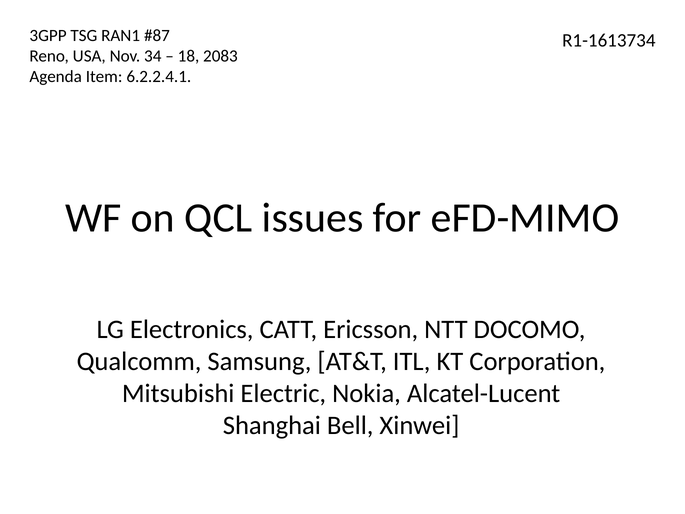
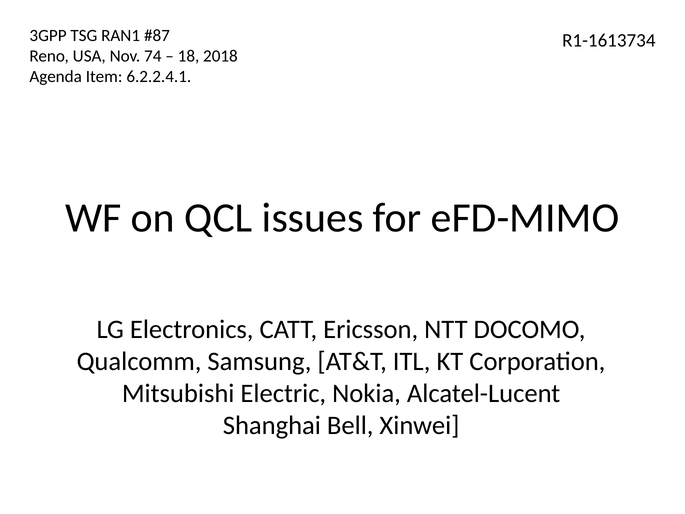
34: 34 -> 74
2083: 2083 -> 2018
